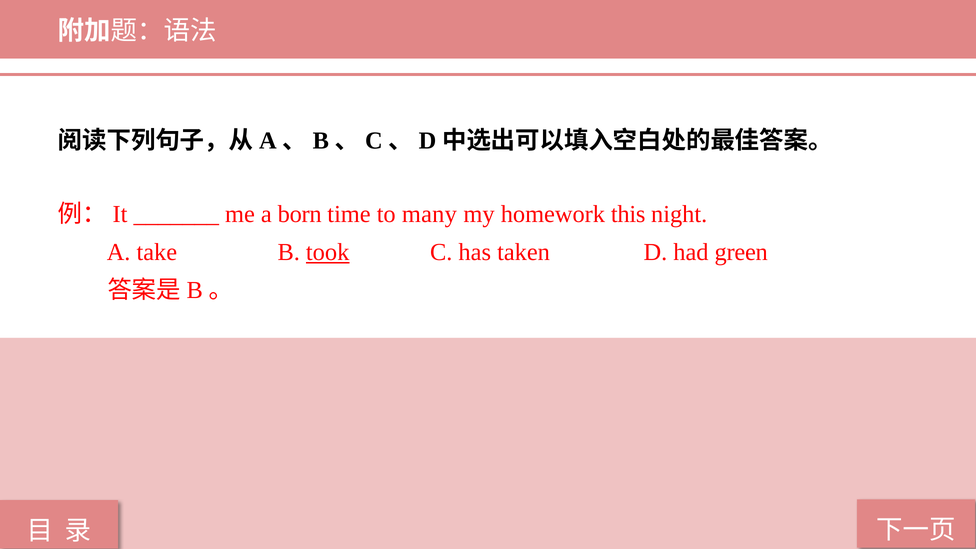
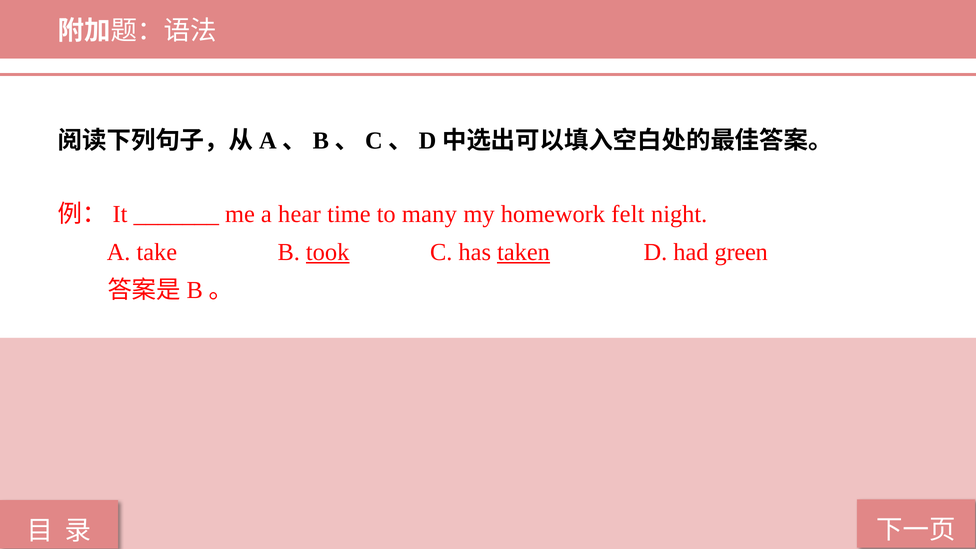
born: born -> hear
this: this -> felt
taken underline: none -> present
